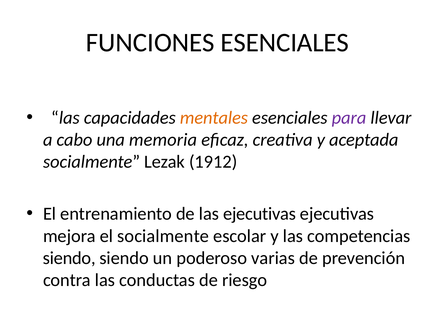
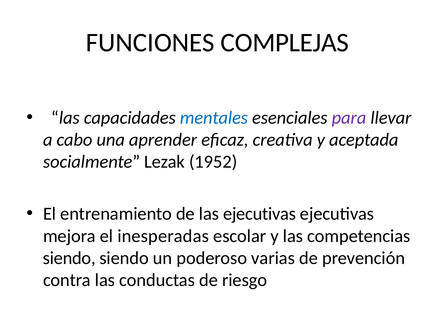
FUNCIONES ESENCIALES: ESENCIALES -> COMPLEJAS
mentales colour: orange -> blue
memoria: memoria -> aprender
1912: 1912 -> 1952
el socialmente: socialmente -> inesperadas
